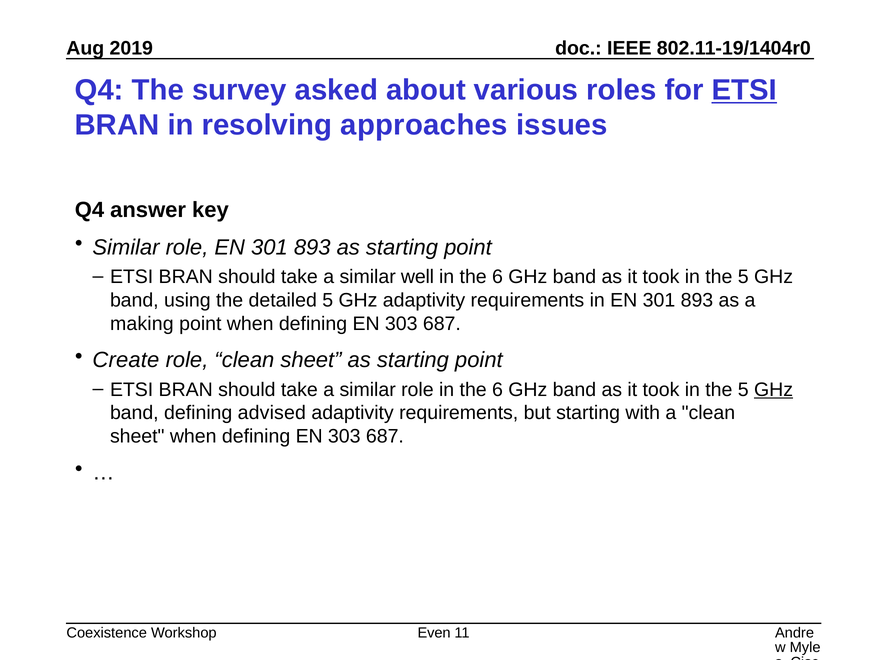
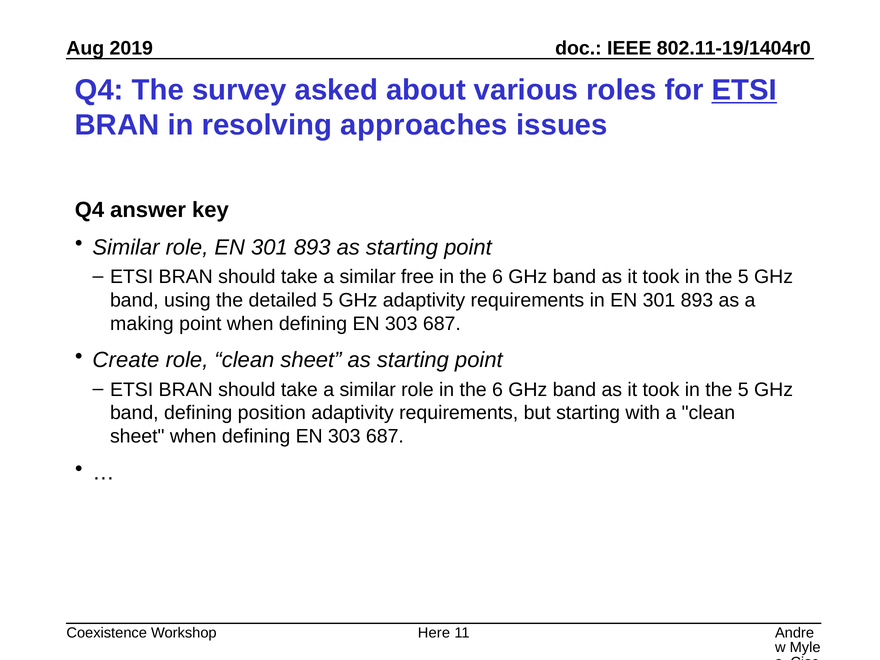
well: well -> free
GHz at (774, 390) underline: present -> none
advised: advised -> position
Even: Even -> Here
